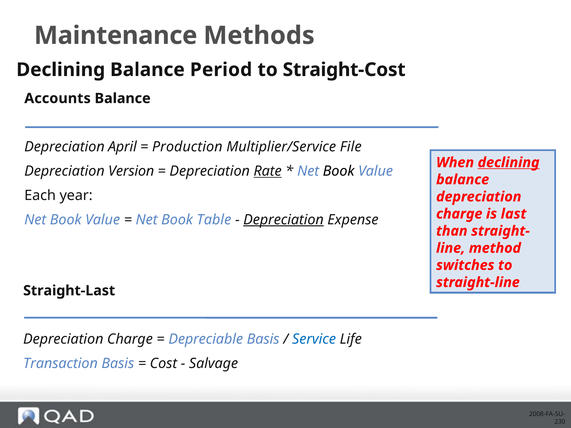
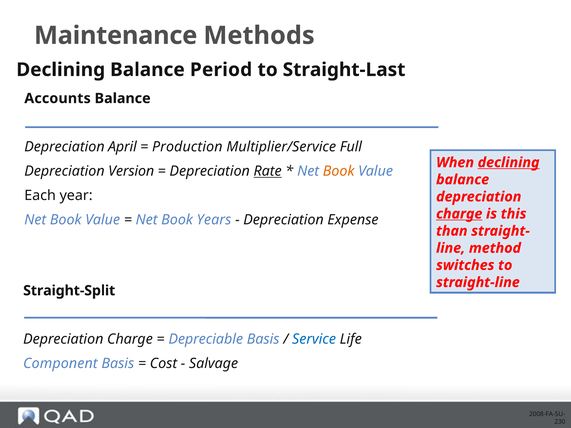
Straight-Cost: Straight-Cost -> Straight-Last
File: File -> Full
Book at (339, 171) colour: black -> orange
charge at (459, 214) underline: none -> present
last: last -> this
Table: Table -> Years
Depreciation at (284, 220) underline: present -> none
Straight-Last: Straight-Last -> Straight-Split
Transaction: Transaction -> Component
